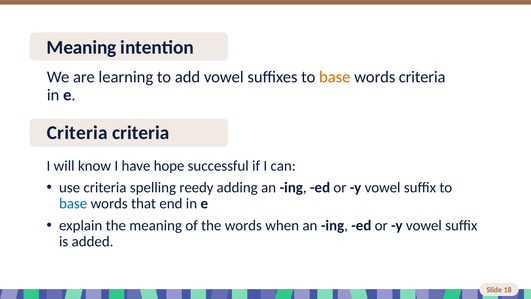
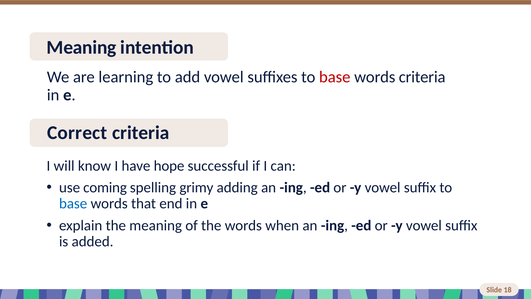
base at (335, 77) colour: orange -> red
Criteria at (77, 133): Criteria -> Correct
use criteria: criteria -> coming
reedy: reedy -> grimy
